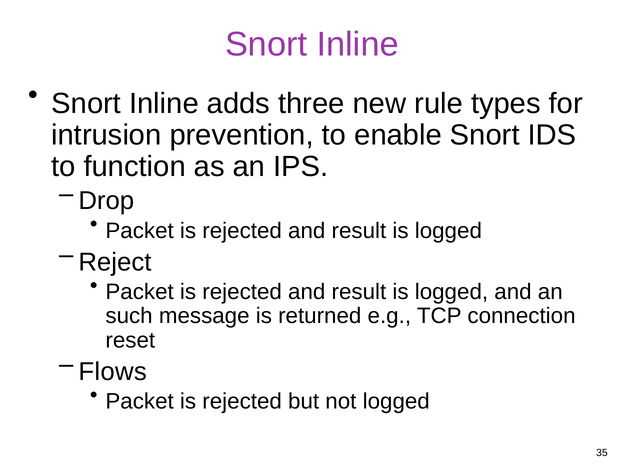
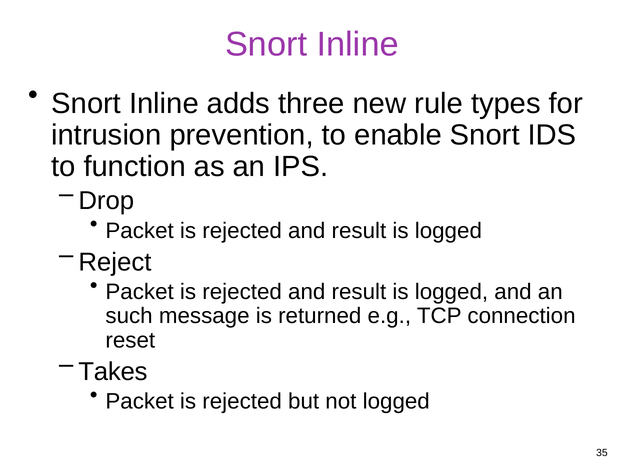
Flows: Flows -> Takes
